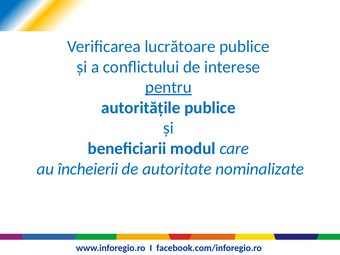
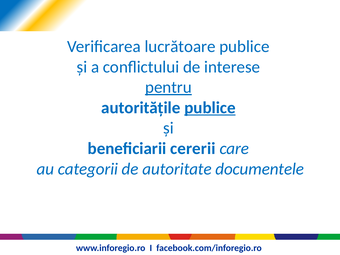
publice at (210, 108) underline: none -> present
modul: modul -> cererii
încheierii: încheierii -> categorii
nominalizate: nominalizate -> documentele
